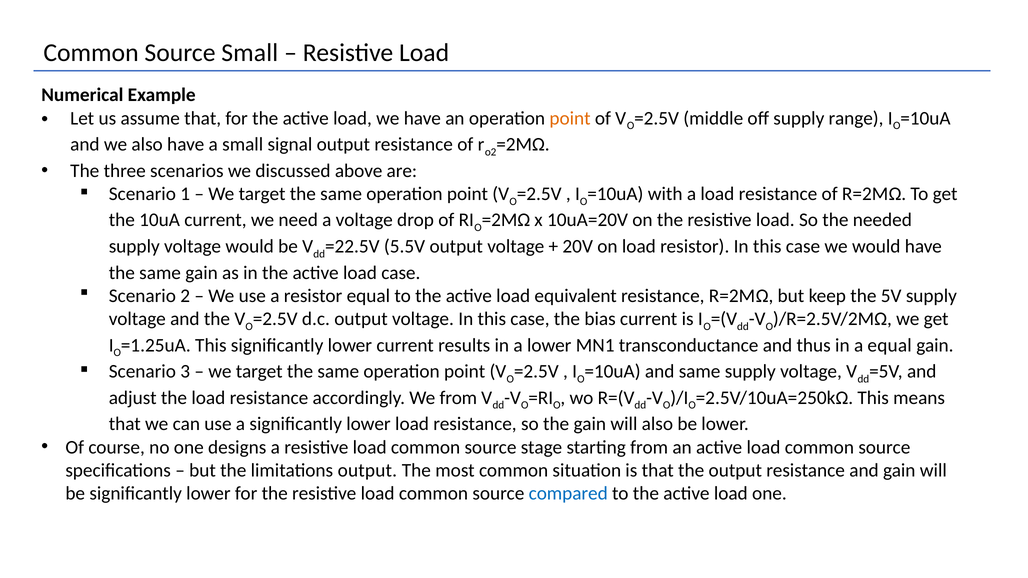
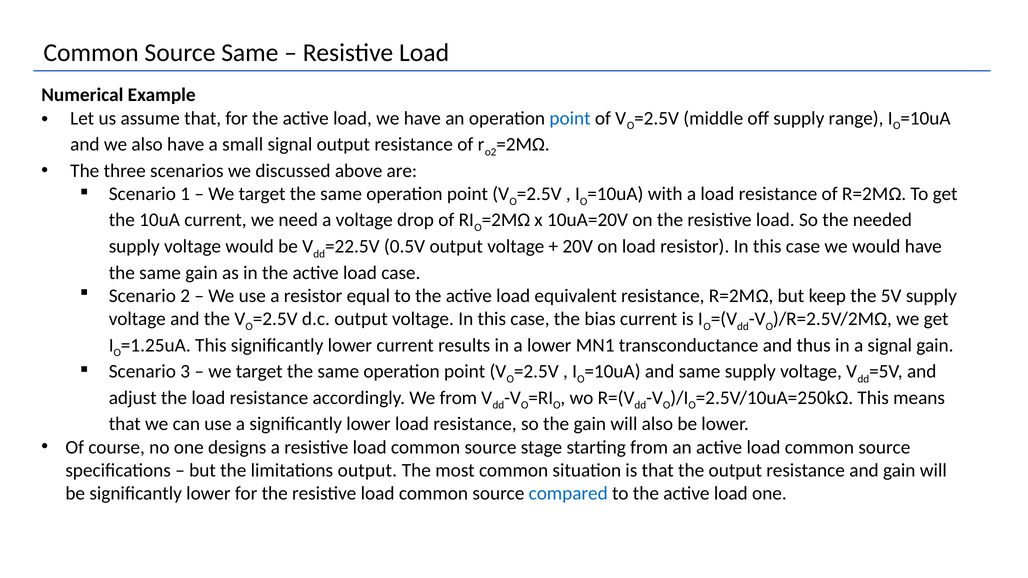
Source Small: Small -> Same
point at (570, 118) colour: orange -> blue
5.5V: 5.5V -> 0.5V
a equal: equal -> signal
